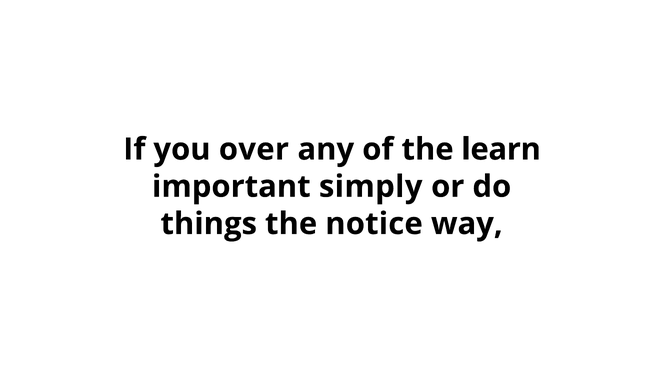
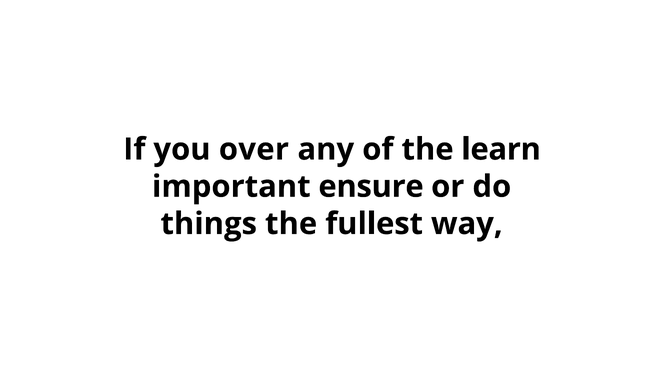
simply: simply -> ensure
notice: notice -> fullest
